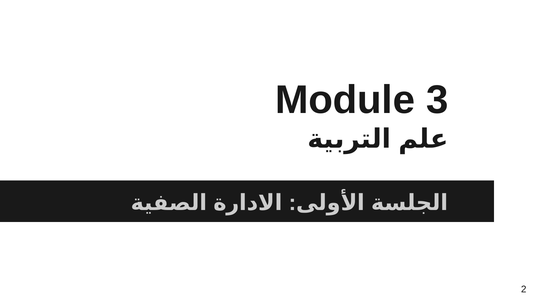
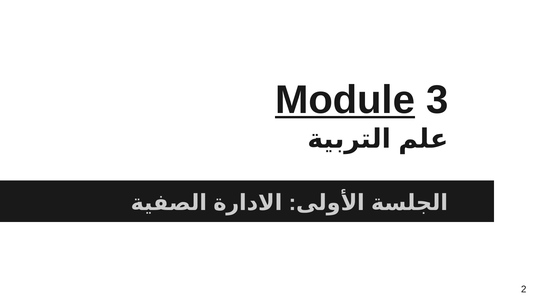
Module underline: none -> present
